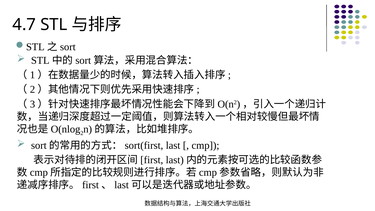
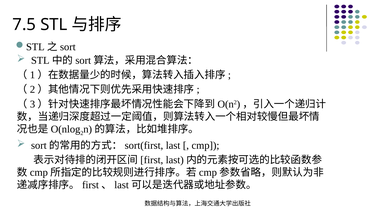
4.7: 4.7 -> 7.5
